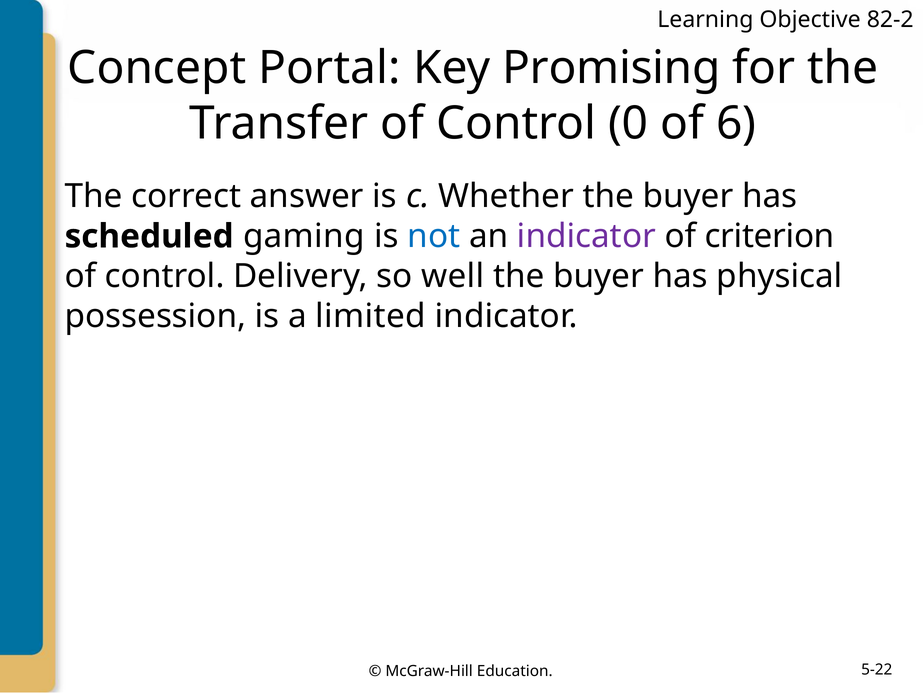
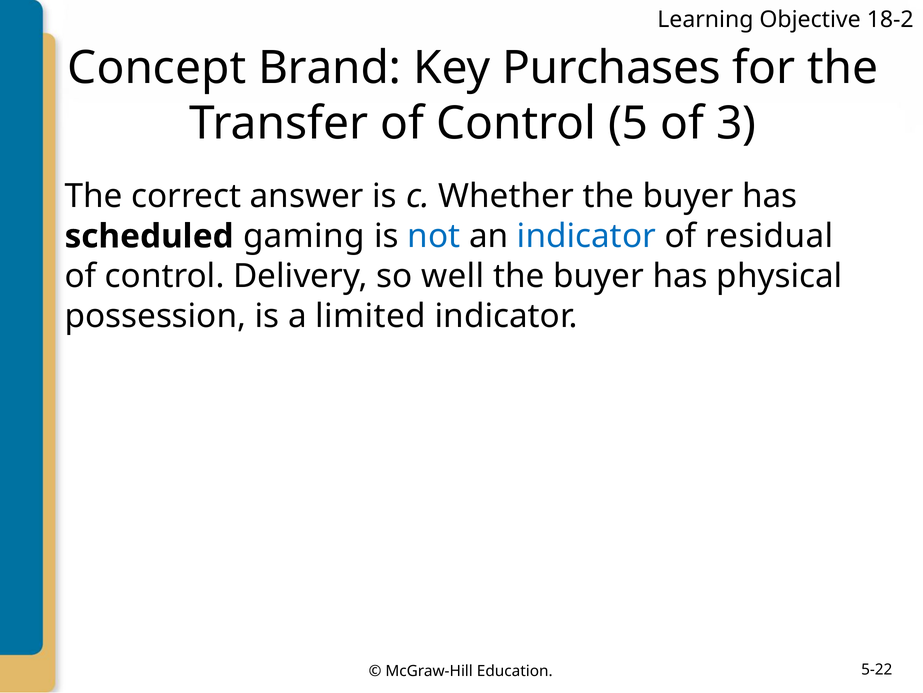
82-2: 82-2 -> 18-2
Portal: Portal -> Brand
Promising: Promising -> Purchases
0: 0 -> 5
6: 6 -> 3
indicator at (586, 236) colour: purple -> blue
criterion: criterion -> residual
